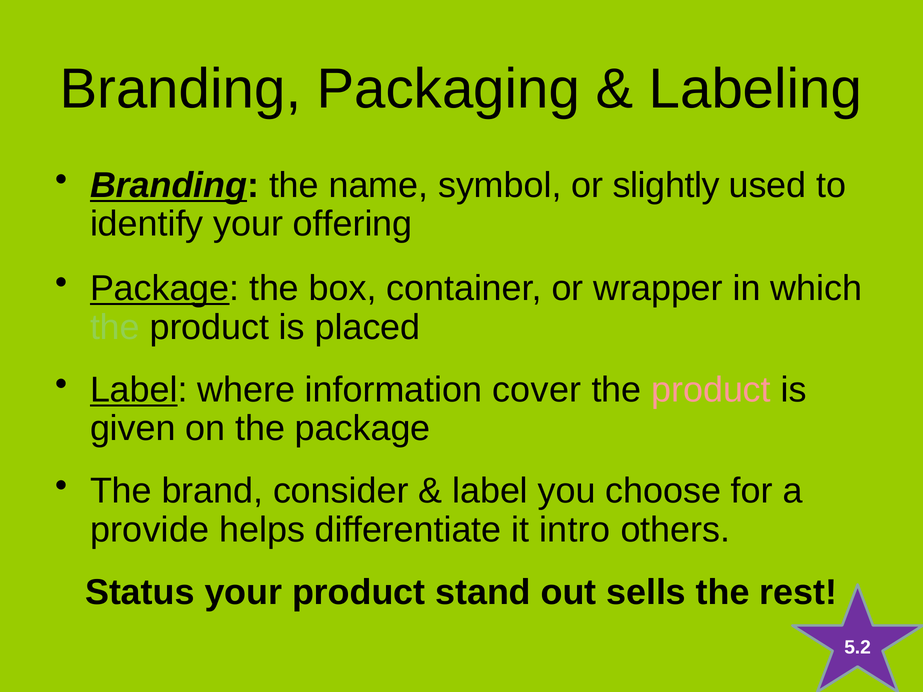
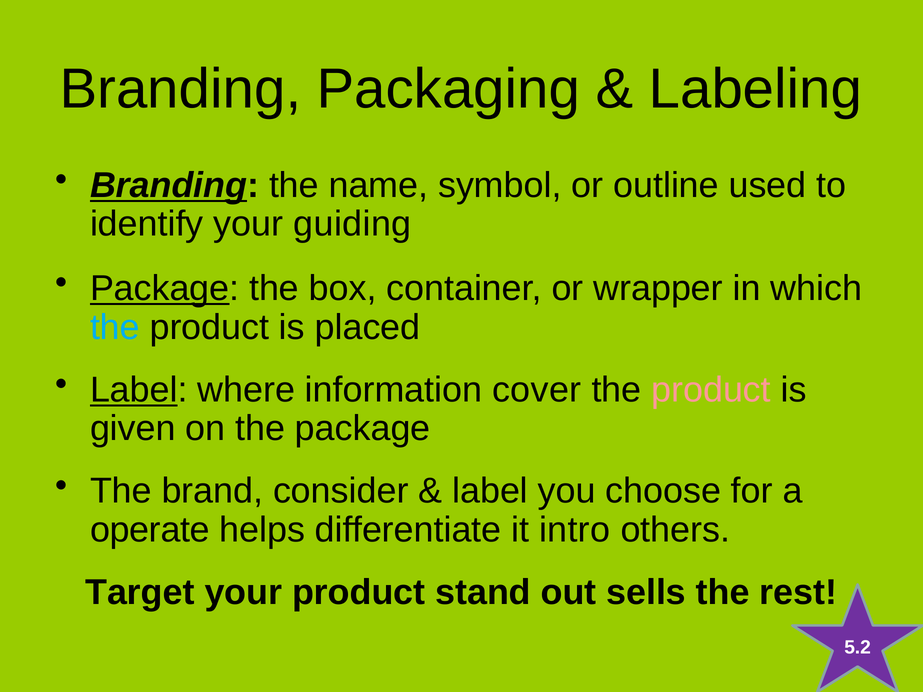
slightly: slightly -> outline
offering: offering -> guiding
the at (115, 327) colour: light green -> light blue
provide: provide -> operate
Status: Status -> Target
